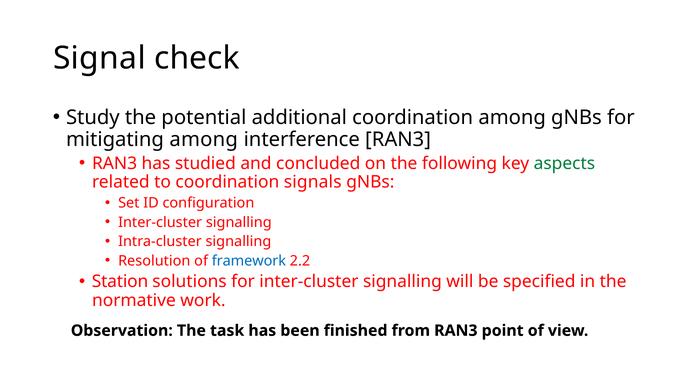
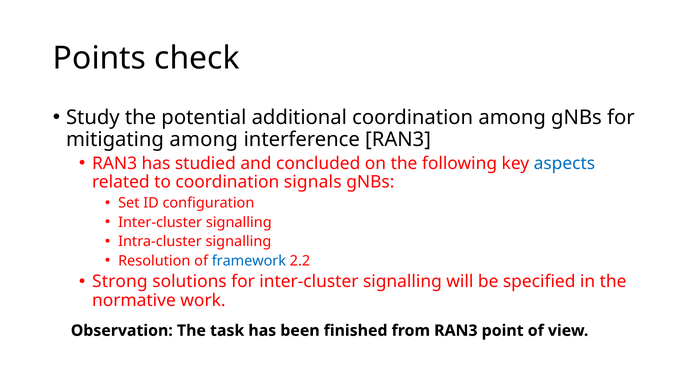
Signal: Signal -> Points
aspects colour: green -> blue
Station: Station -> Strong
